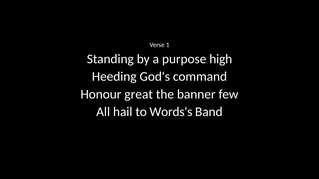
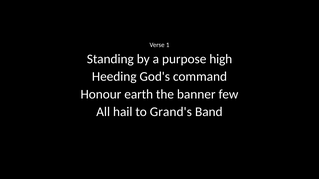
great: great -> earth
Words's: Words's -> Grand's
